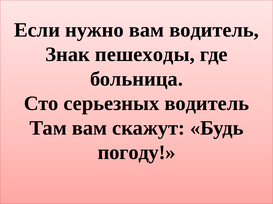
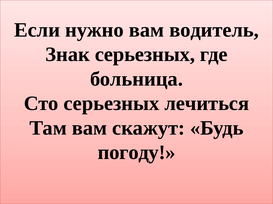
Знак пешеходы: пешеходы -> серьезных
серьезных водитель: водитель -> лечиться
